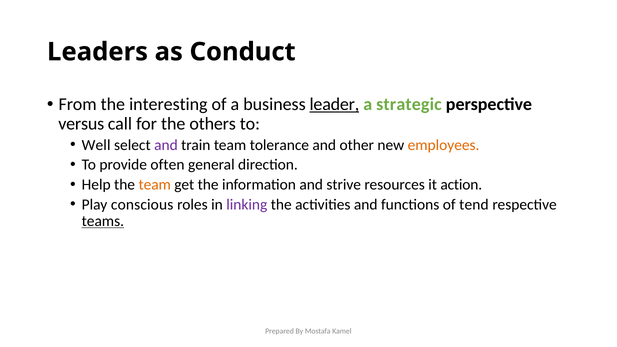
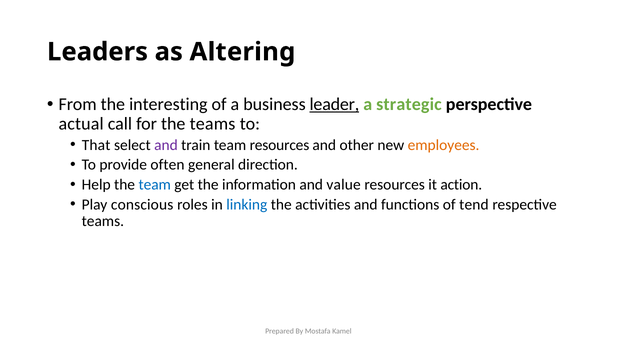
Conduct: Conduct -> Altering
versus: versus -> actual
the others: others -> teams
Well: Well -> That
team tolerance: tolerance -> resources
team at (155, 185) colour: orange -> blue
strive: strive -> value
linking colour: purple -> blue
teams at (103, 221) underline: present -> none
